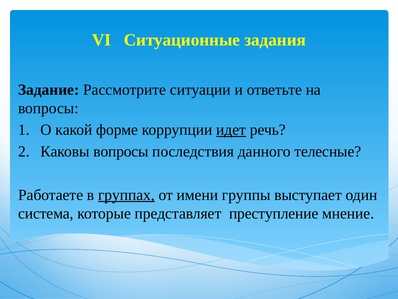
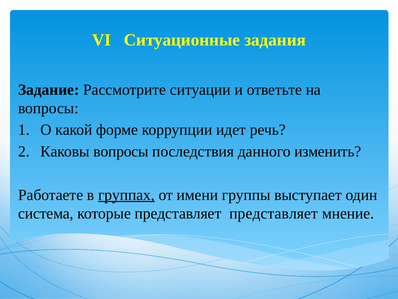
идет underline: present -> none
телесные: телесные -> изменить
представляет преступление: преступление -> представляет
